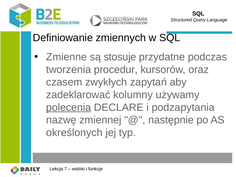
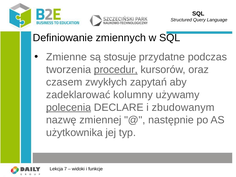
procedur underline: none -> present
podzapytania: podzapytania -> zbudowanym
określonych: określonych -> użytkownika
